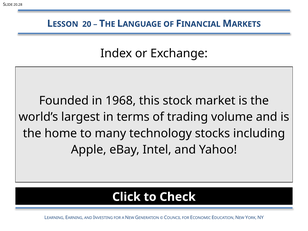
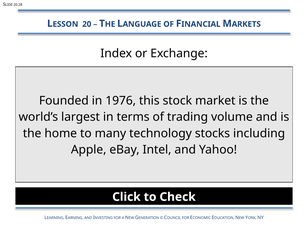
1968: 1968 -> 1976
